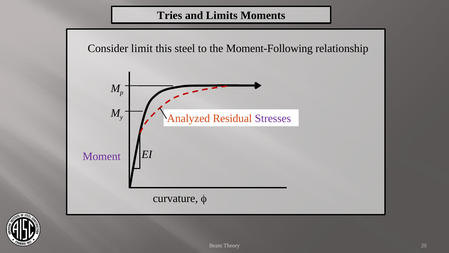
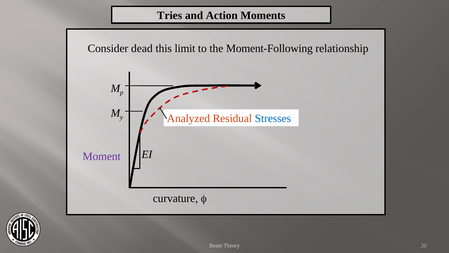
Limits: Limits -> Action
limit: limit -> dead
steel: steel -> limit
Stresses colour: purple -> blue
